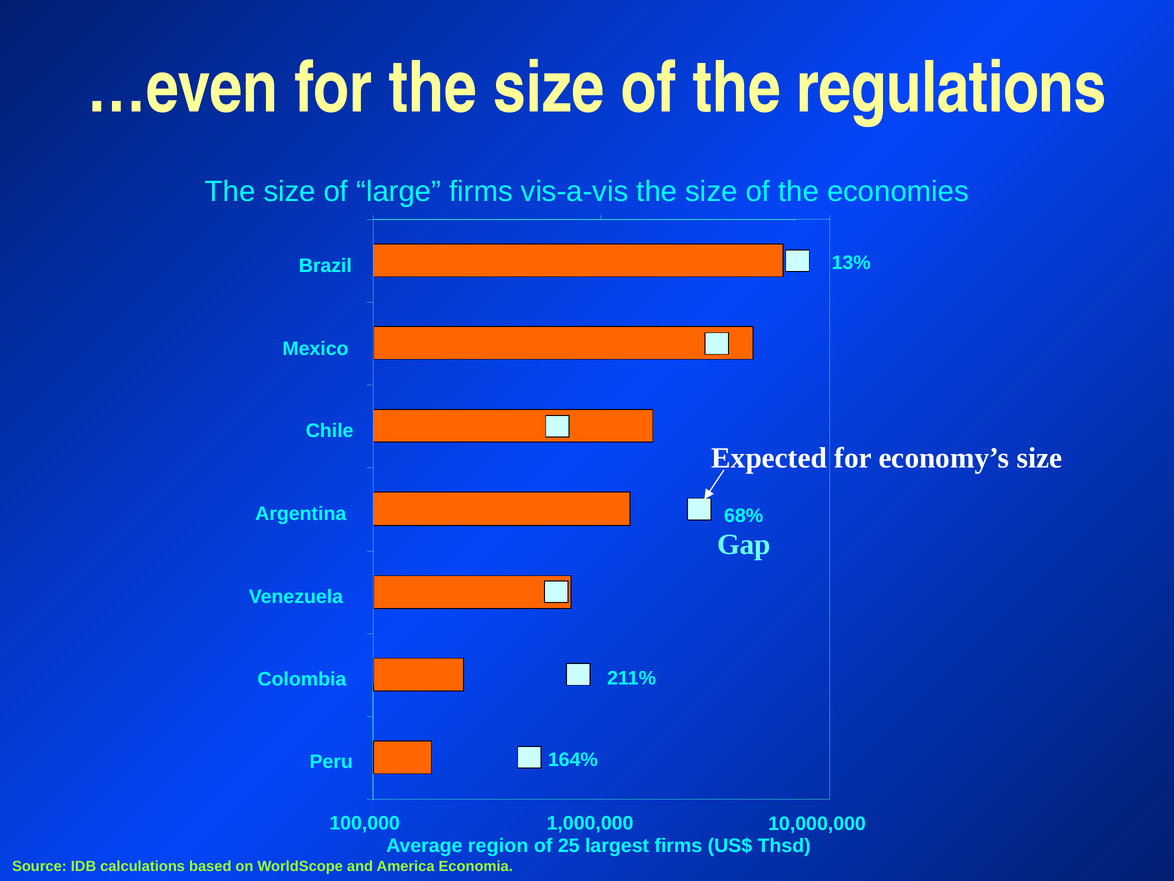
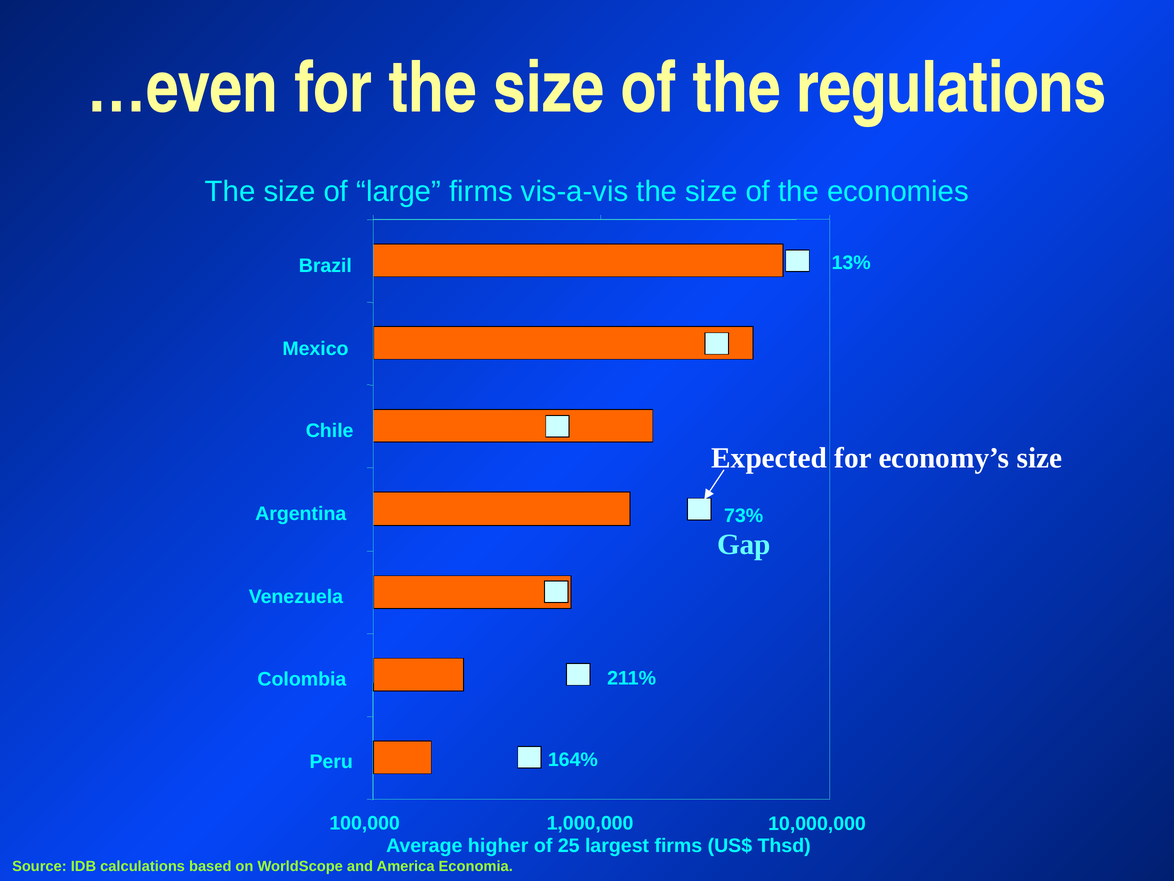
68%: 68% -> 73%
region: region -> higher
